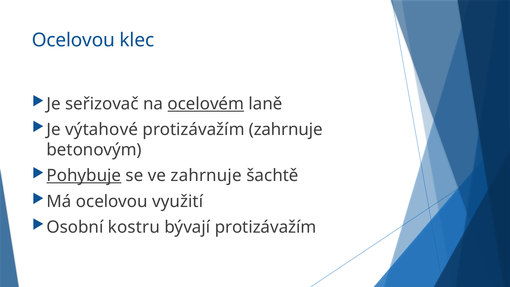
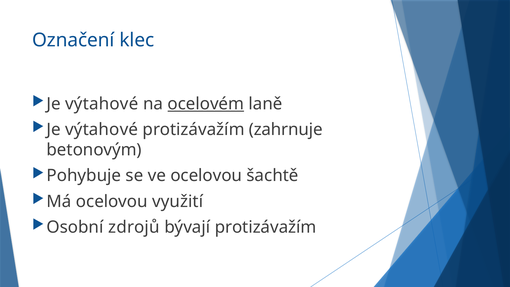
Ocelovou at (73, 40): Ocelovou -> Označení
seřizovač at (102, 104): seřizovač -> výtahové
Pohybuje underline: present -> none
ve zahrnuje: zahrnuje -> ocelovou
kostru: kostru -> zdrojů
